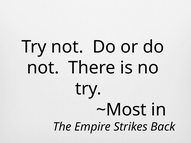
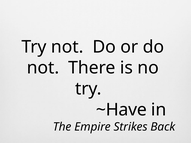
~Most: ~Most -> ~Have
